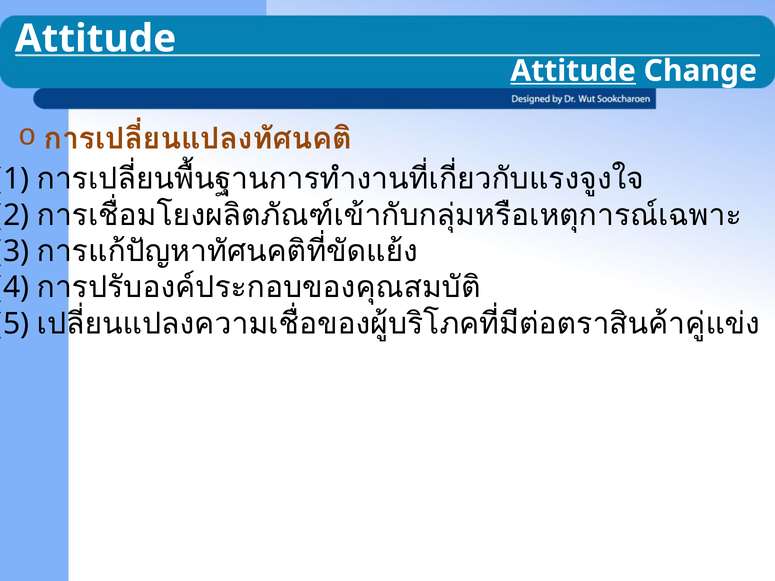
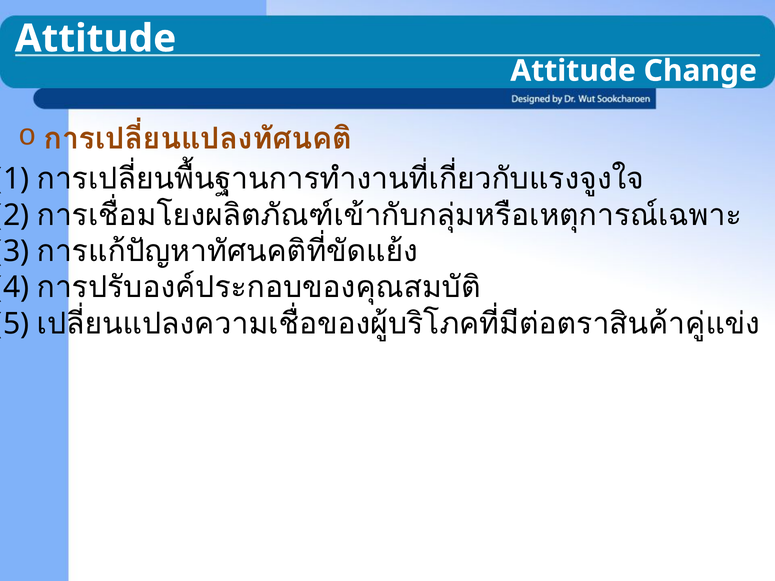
Attitude at (573, 71) underline: present -> none
